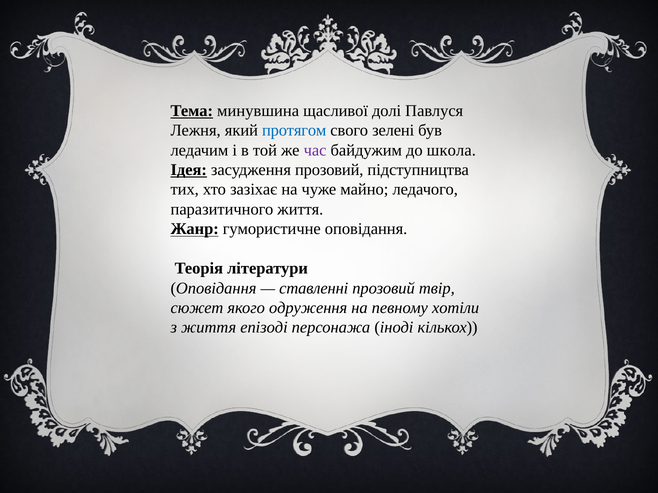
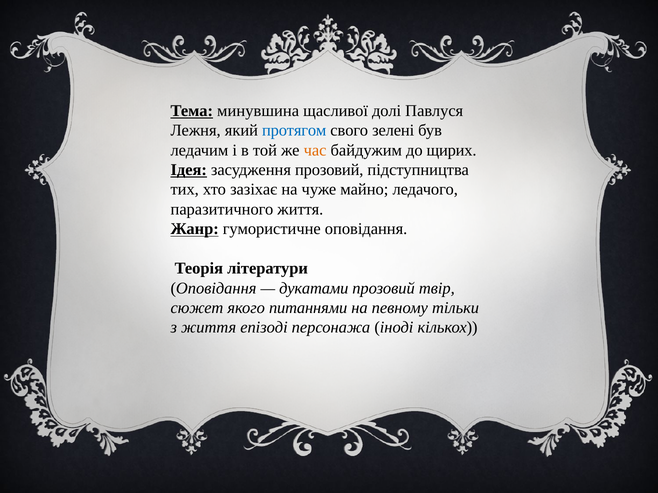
час colour: purple -> orange
школа: школа -> щирих
ставленні: ставленні -> дукатами
одруження: одруження -> питаннями
хотіли: хотіли -> тільки
